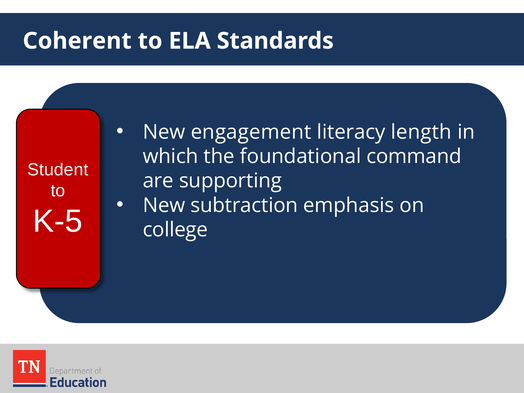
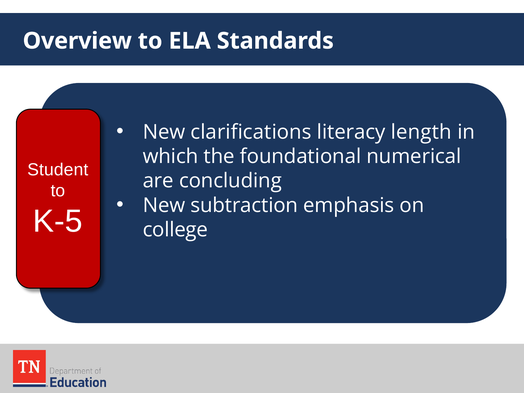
Coherent: Coherent -> Overview
engagement: engagement -> clarifications
command: command -> numerical
supporting: supporting -> concluding
